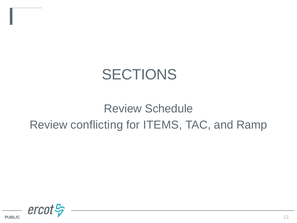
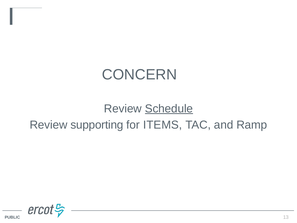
SECTIONS: SECTIONS -> CONCERN
Schedule underline: none -> present
conflicting: conflicting -> supporting
